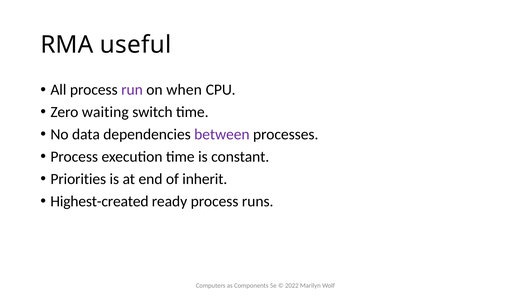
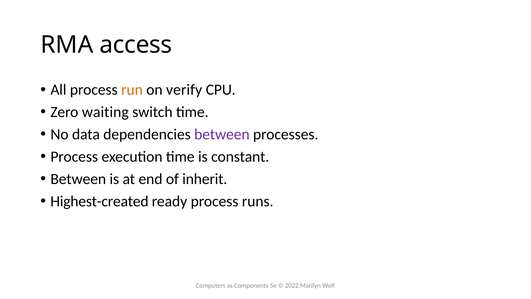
useful: useful -> access
run colour: purple -> orange
when: when -> verify
Priorities at (78, 179): Priorities -> Between
